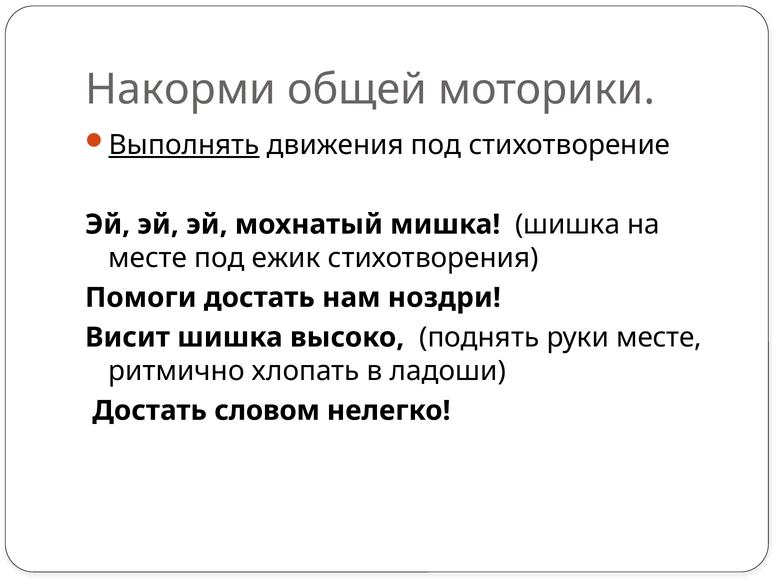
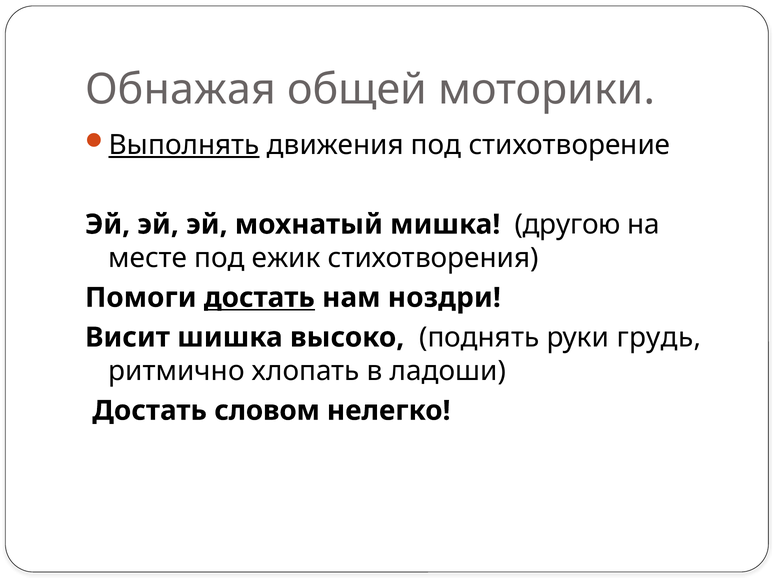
Накорми: Накорми -> Обнажая
мишка шишка: шишка -> другою
достать at (259, 298) underline: none -> present
руки месте: месте -> грудь
